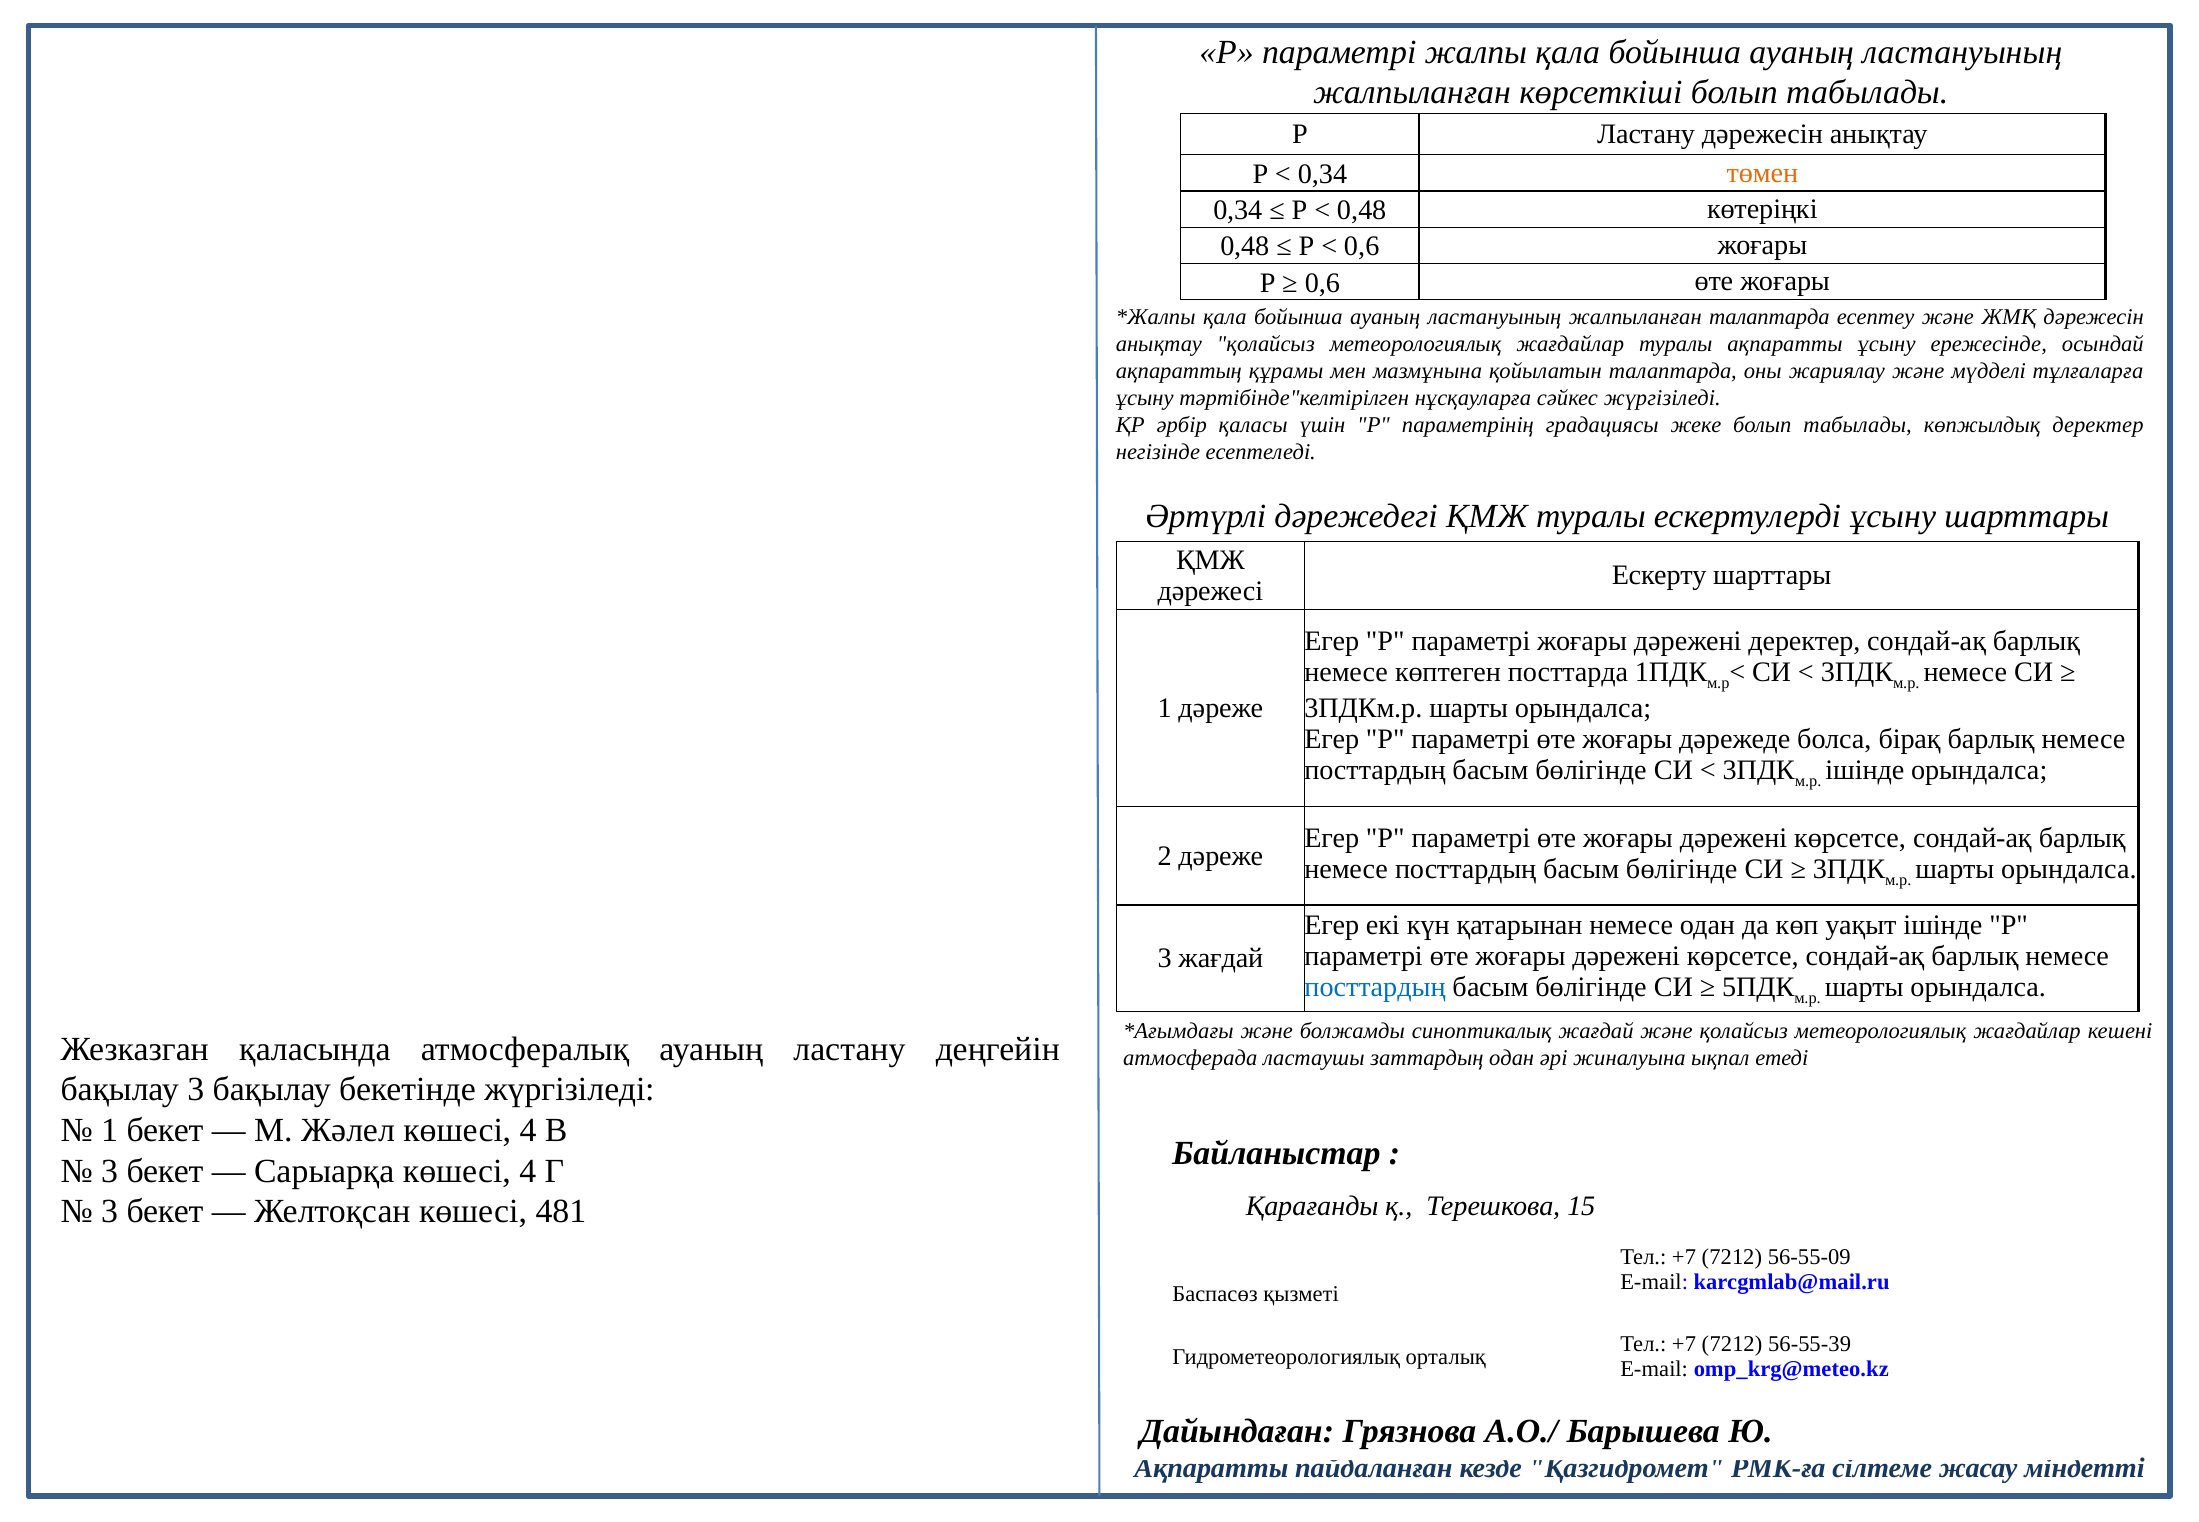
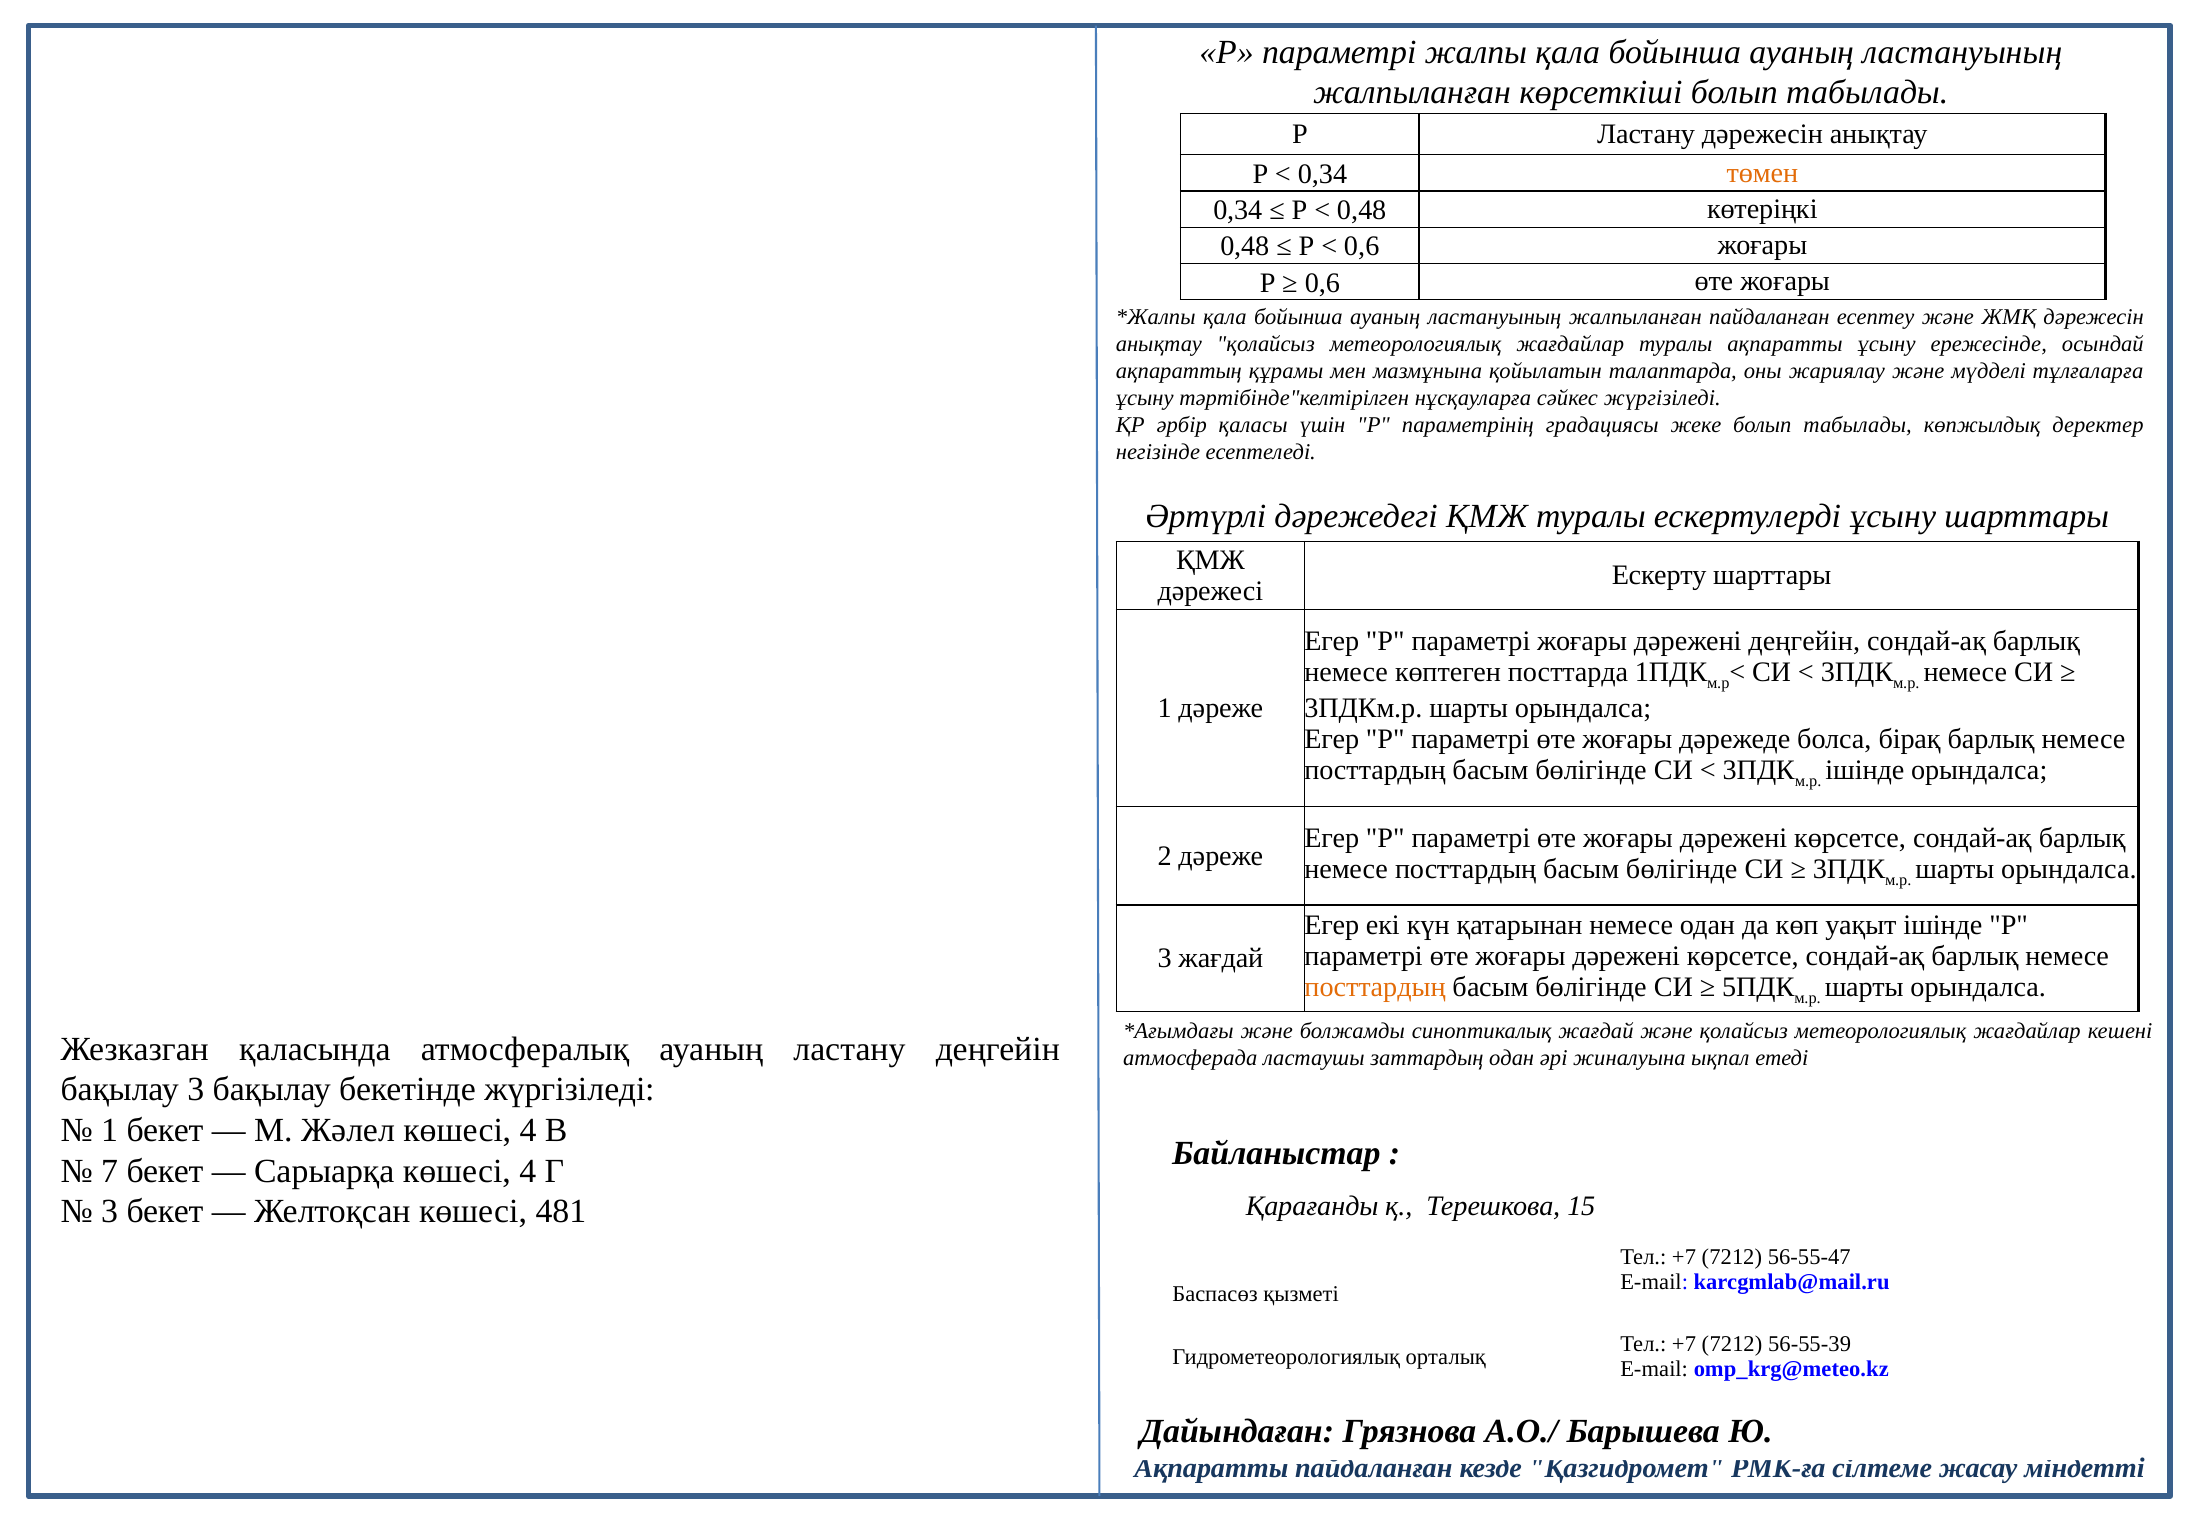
жалпыланған талаптарда: талаптарда -> пайдаланған
дәрежені деректер: деректер -> деңгейін
посттардың at (1375, 987) colour: blue -> orange
3 at (110, 1171): 3 -> 7
56-55-09: 56-55-09 -> 56-55-47
